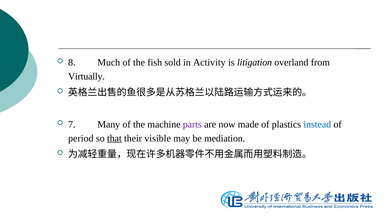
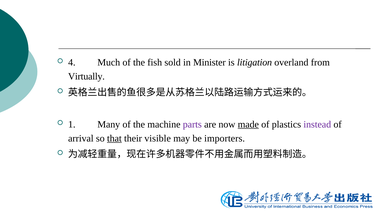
8: 8 -> 4
Activity: Activity -> Minister
7: 7 -> 1
made underline: none -> present
instead colour: blue -> purple
period: period -> arrival
mediation: mediation -> importers
